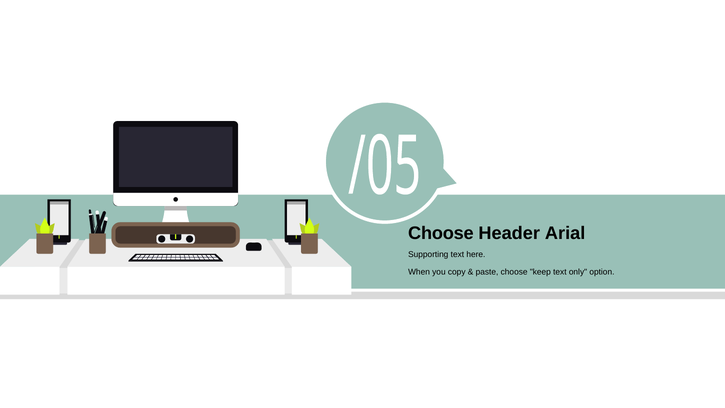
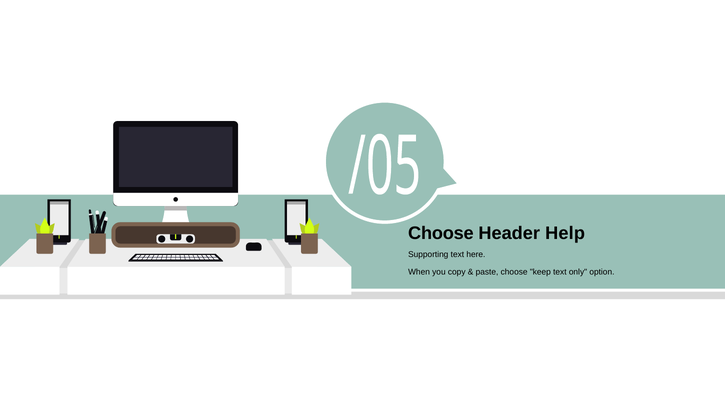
Arial: Arial -> Help
